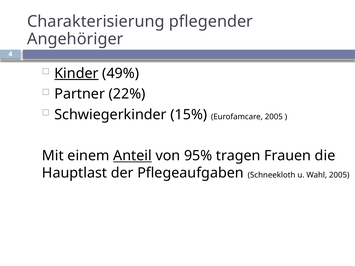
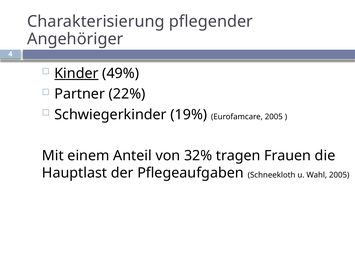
15%: 15% -> 19%
Anteil underline: present -> none
95%: 95% -> 32%
